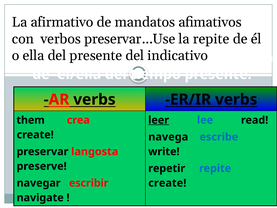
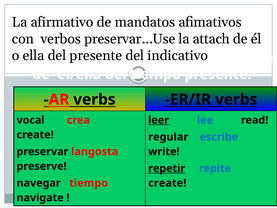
la repite: repite -> attach
them: them -> vocal
navega: navega -> regular
repetir underline: none -> present
navegar escribir: escribir -> tiempo
